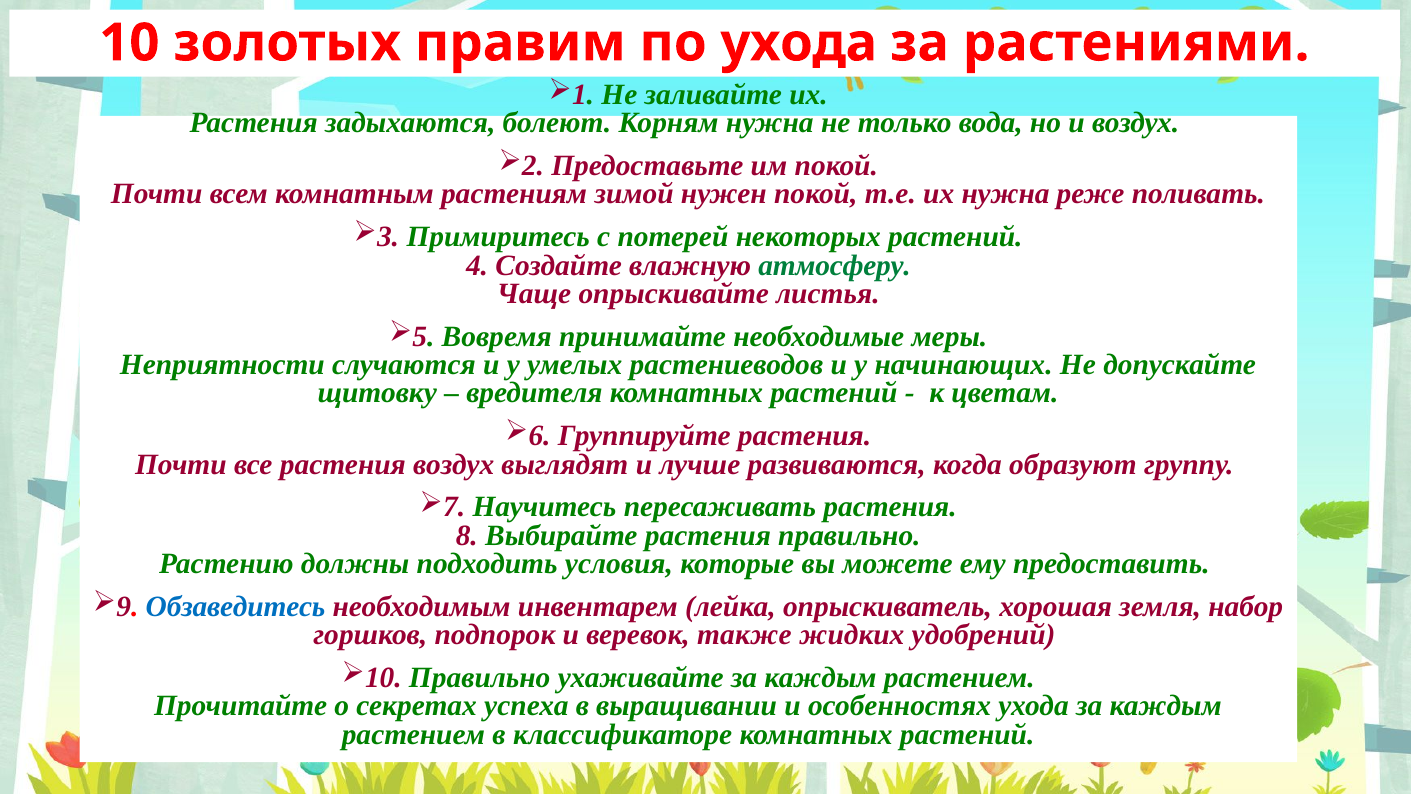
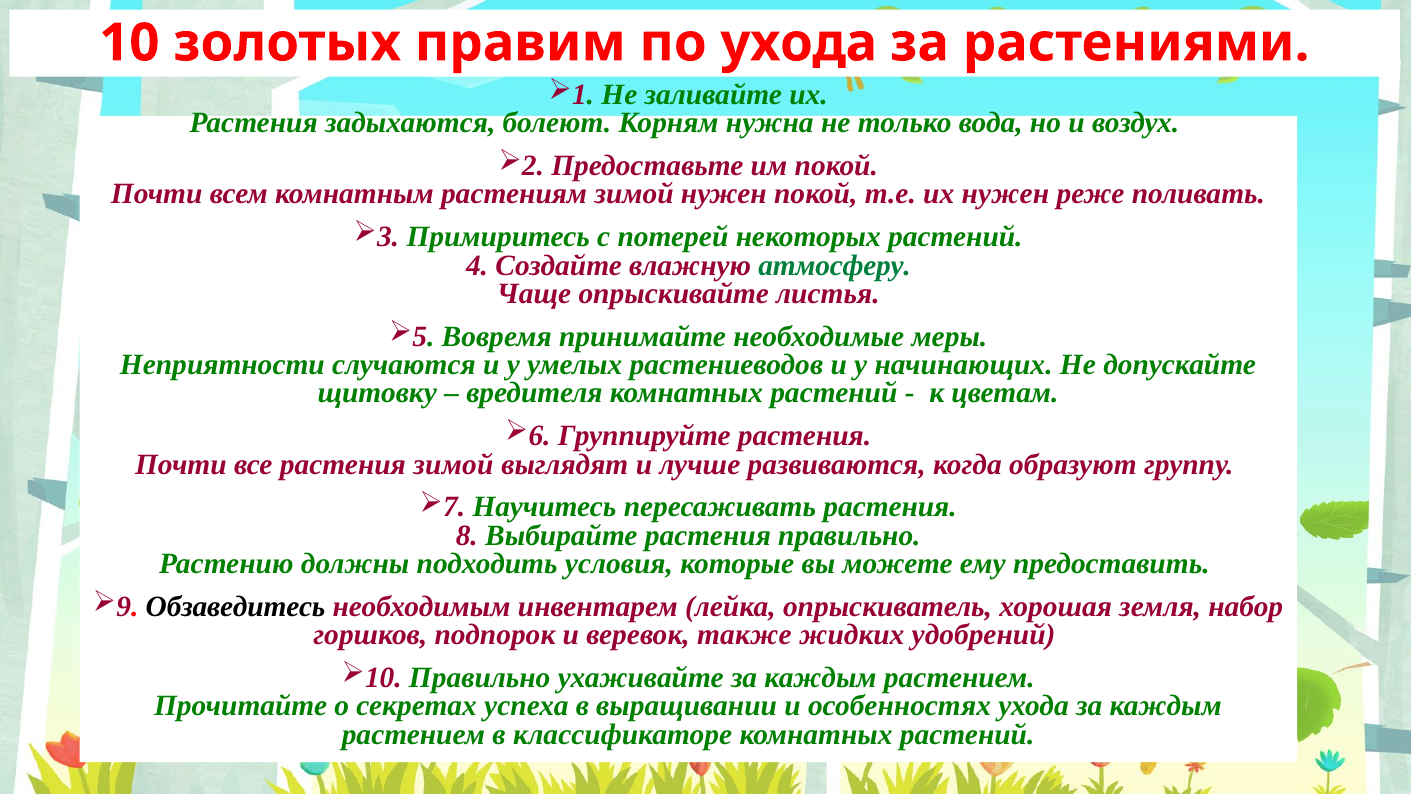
их нужна: нужна -> нужен
растения воздух: воздух -> зимой
Обзаведитесь colour: blue -> black
